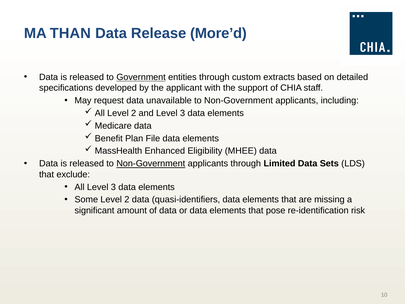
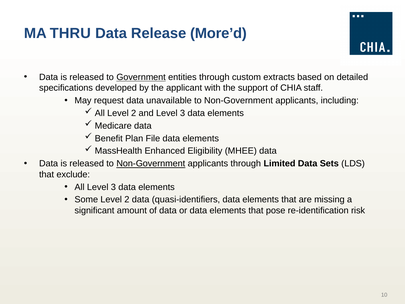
THAN: THAN -> THRU
